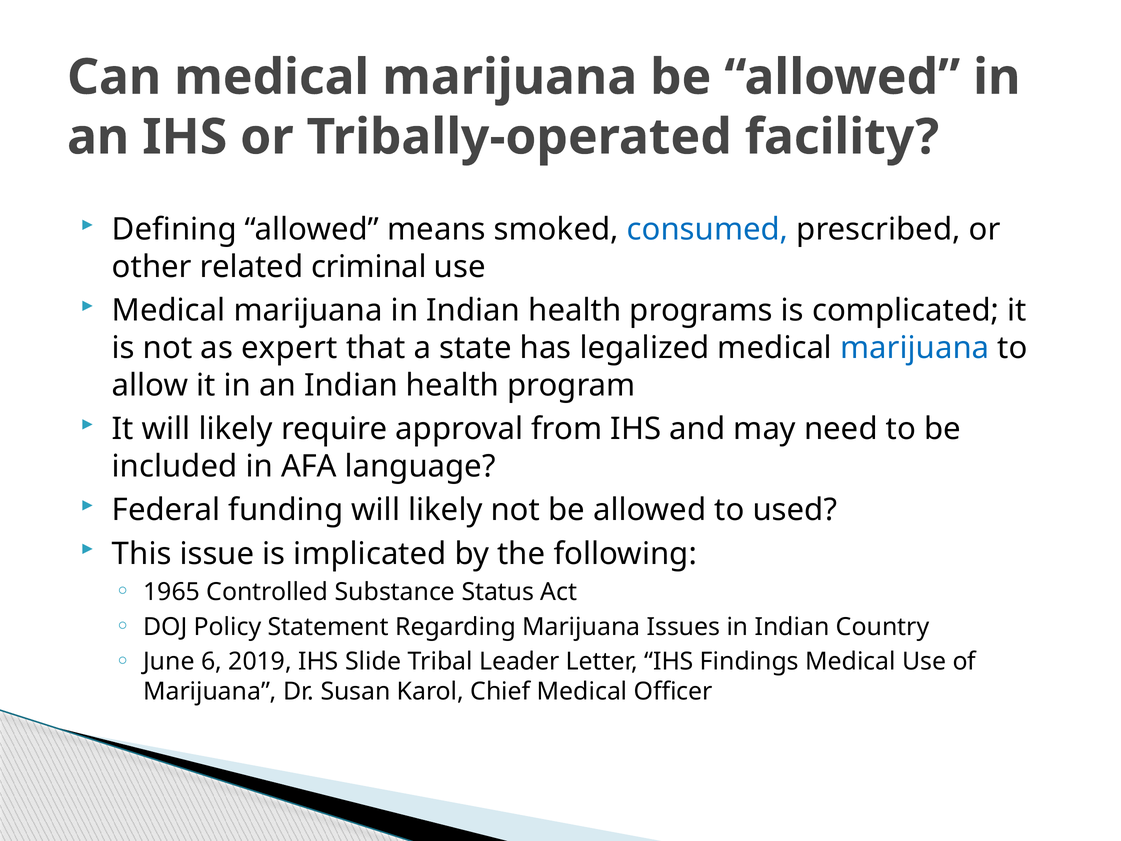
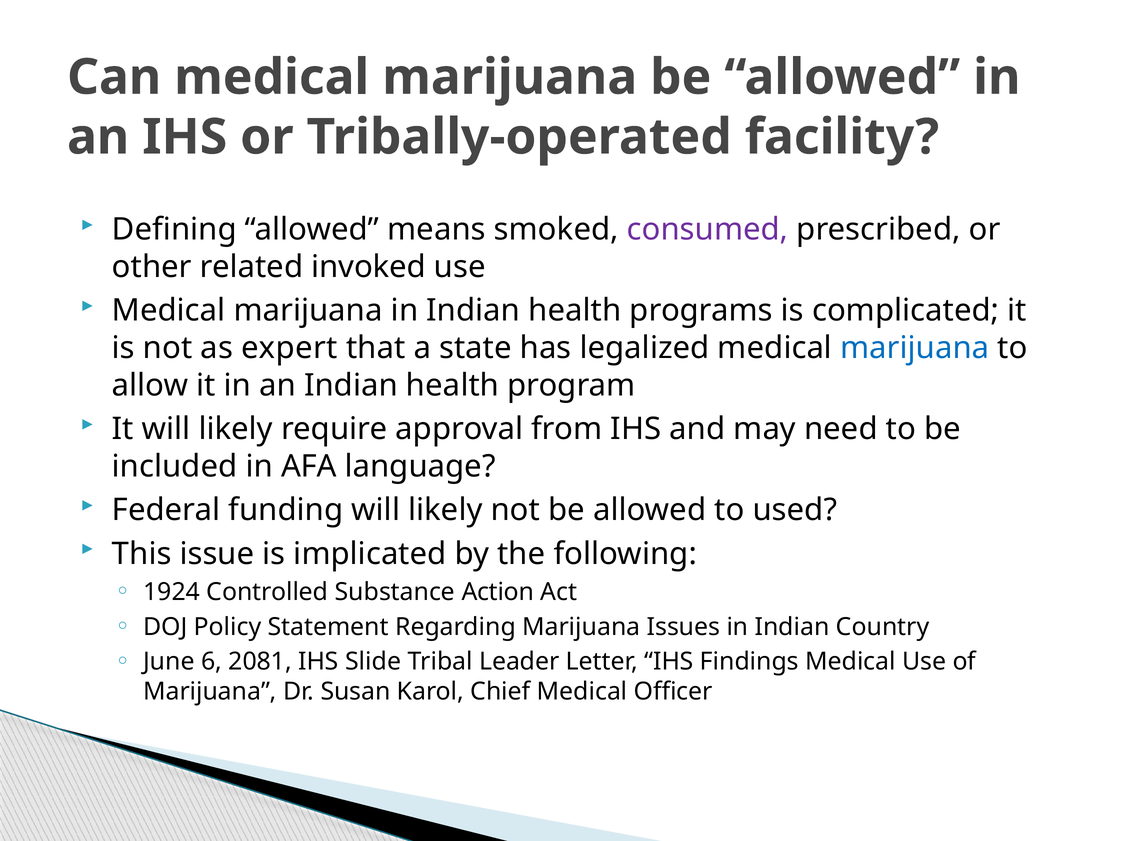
consumed colour: blue -> purple
criminal: criminal -> invoked
1965: 1965 -> 1924
Status: Status -> Action
2019: 2019 -> 2081
